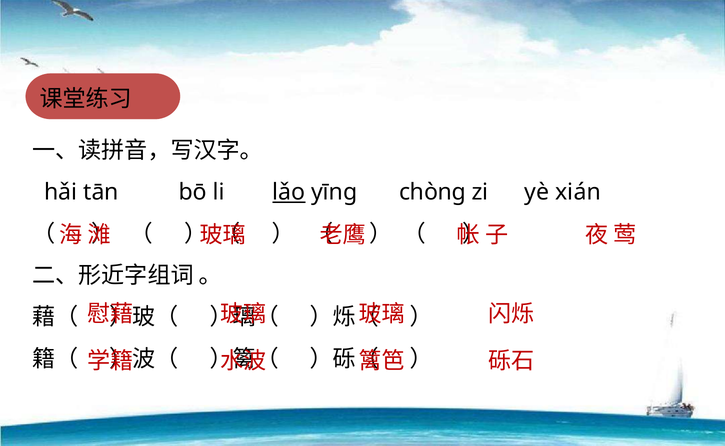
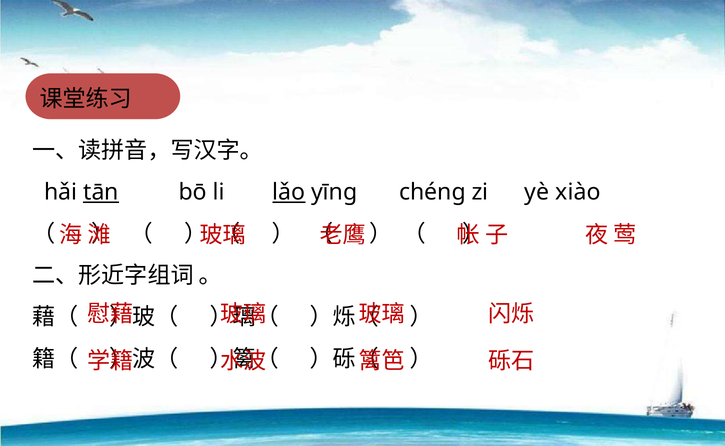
tān underline: none -> present
chònɡ: chònɡ -> chénɡ
xián: xián -> xiào
